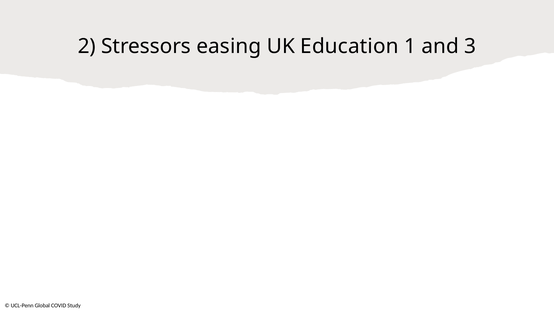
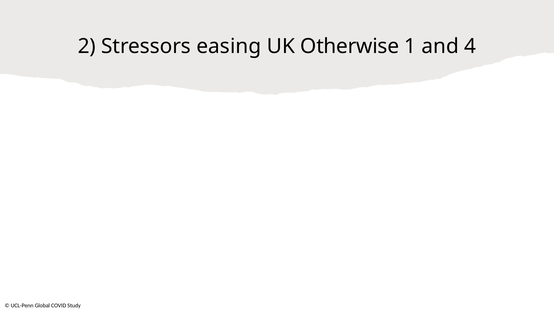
Education: Education -> Otherwise
3: 3 -> 4
